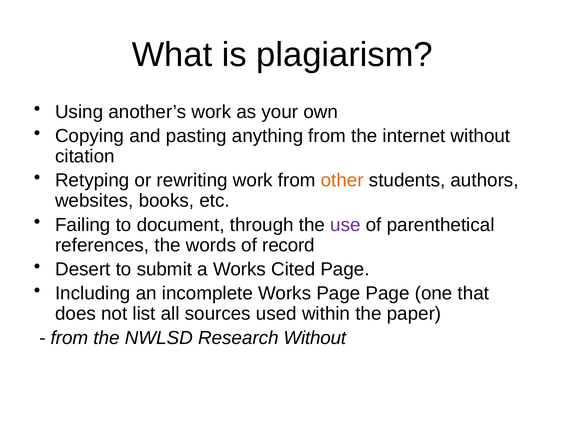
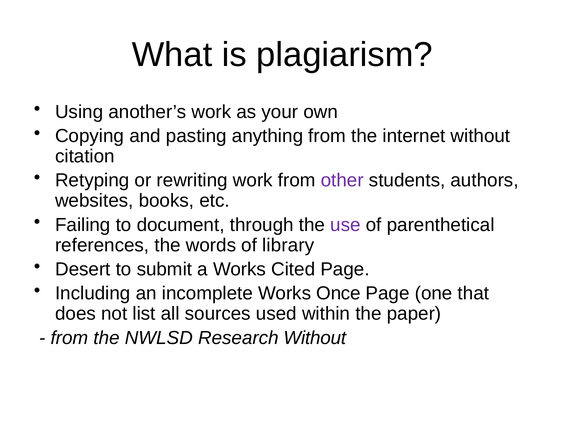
other colour: orange -> purple
record: record -> library
Works Page: Page -> Once
